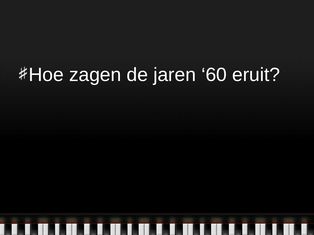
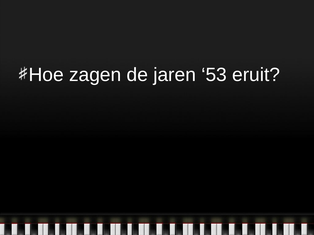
60: 60 -> 53
